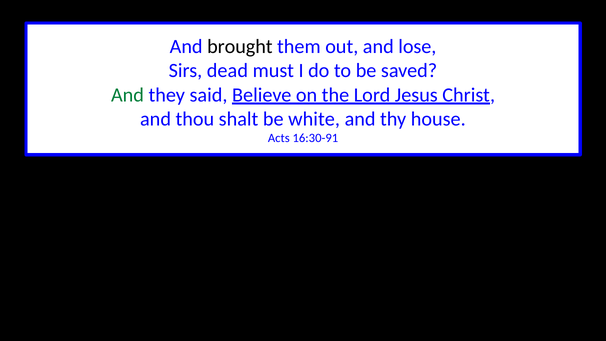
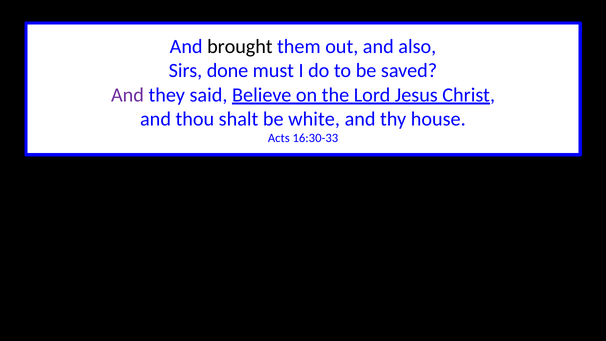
lose: lose -> also
dead: dead -> done
And at (127, 95) colour: green -> purple
16:30-91: 16:30-91 -> 16:30-33
